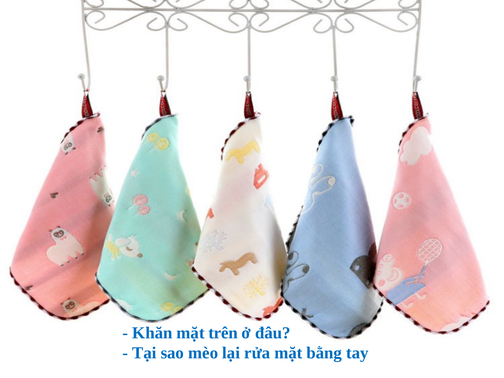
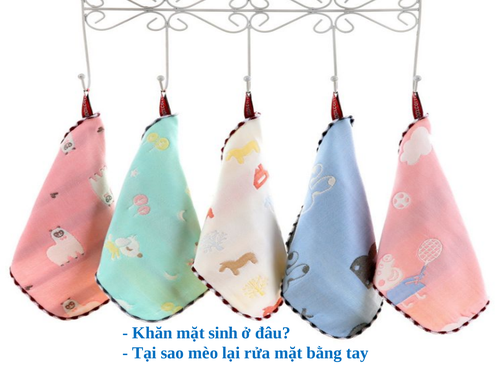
trên: trên -> sinh
